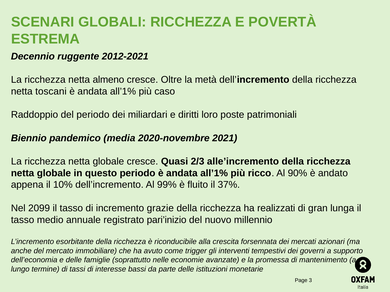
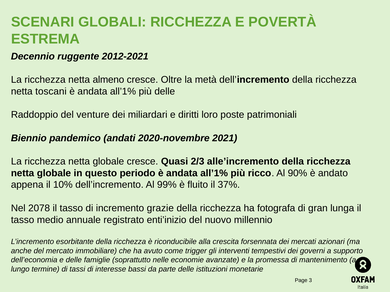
più caso: caso -> delle
del periodo: periodo -> venture
media: media -> andati
2099: 2099 -> 2078
realizzati: realizzati -> fotografa
pari’inizio: pari’inizio -> enti’inizio
